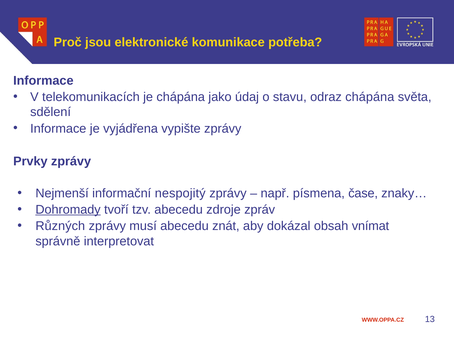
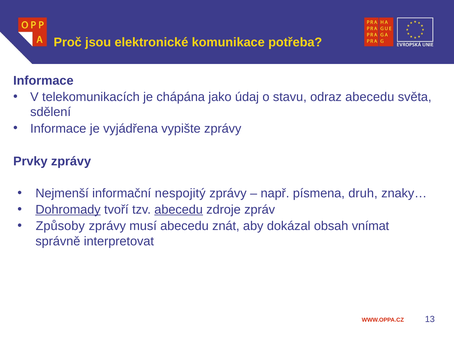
odraz chápána: chápána -> abecedu
čase: čase -> druh
abecedu at (179, 209) underline: none -> present
Různých: Různých -> Způsoby
